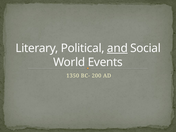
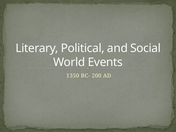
and underline: present -> none
